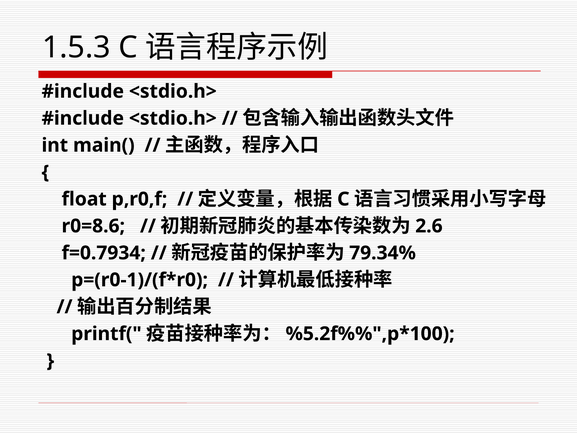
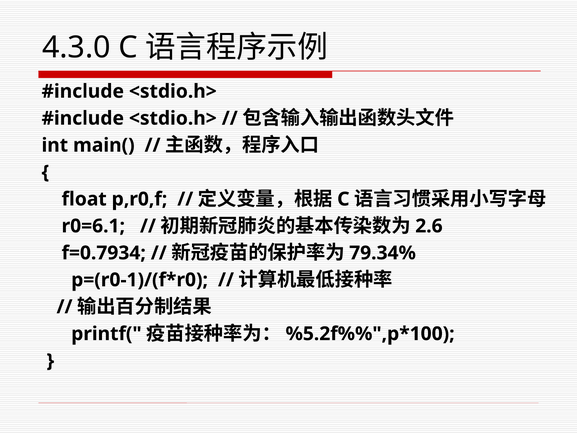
1.5.3: 1.5.3 -> 4.3.0
r0=8.6: r0=8.6 -> r0=6.1
